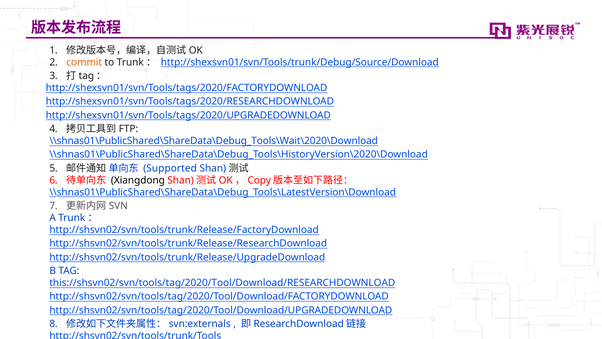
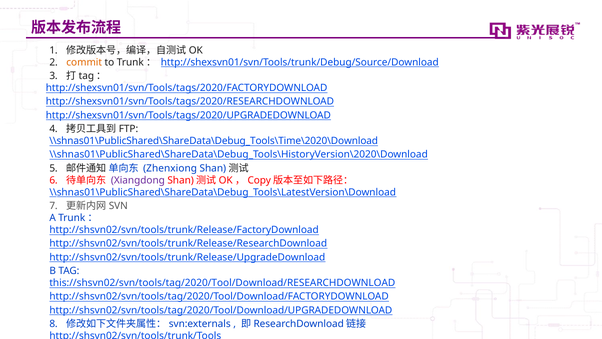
\\shnas01\PublicShared\ShareData\Debug_Tools\Wait\2020\Download: \\shnas01\PublicShared\ShareData\Debug_Tools\Wait\2020\Download -> \\shnas01\PublicShared\ShareData\Debug_Tools\Time\2020\Download
Supported: Supported -> Zhenxiong
Xiangdong colour: black -> purple
